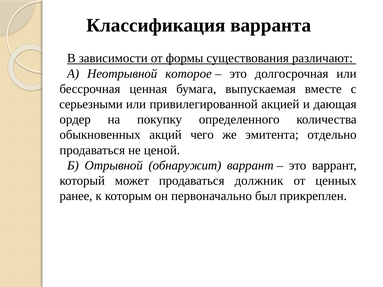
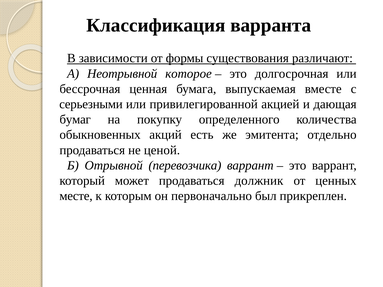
ордер: ордер -> бумаг
чего: чего -> есть
обнаружит: обнаружит -> перевозчика
ранее: ранее -> месте
